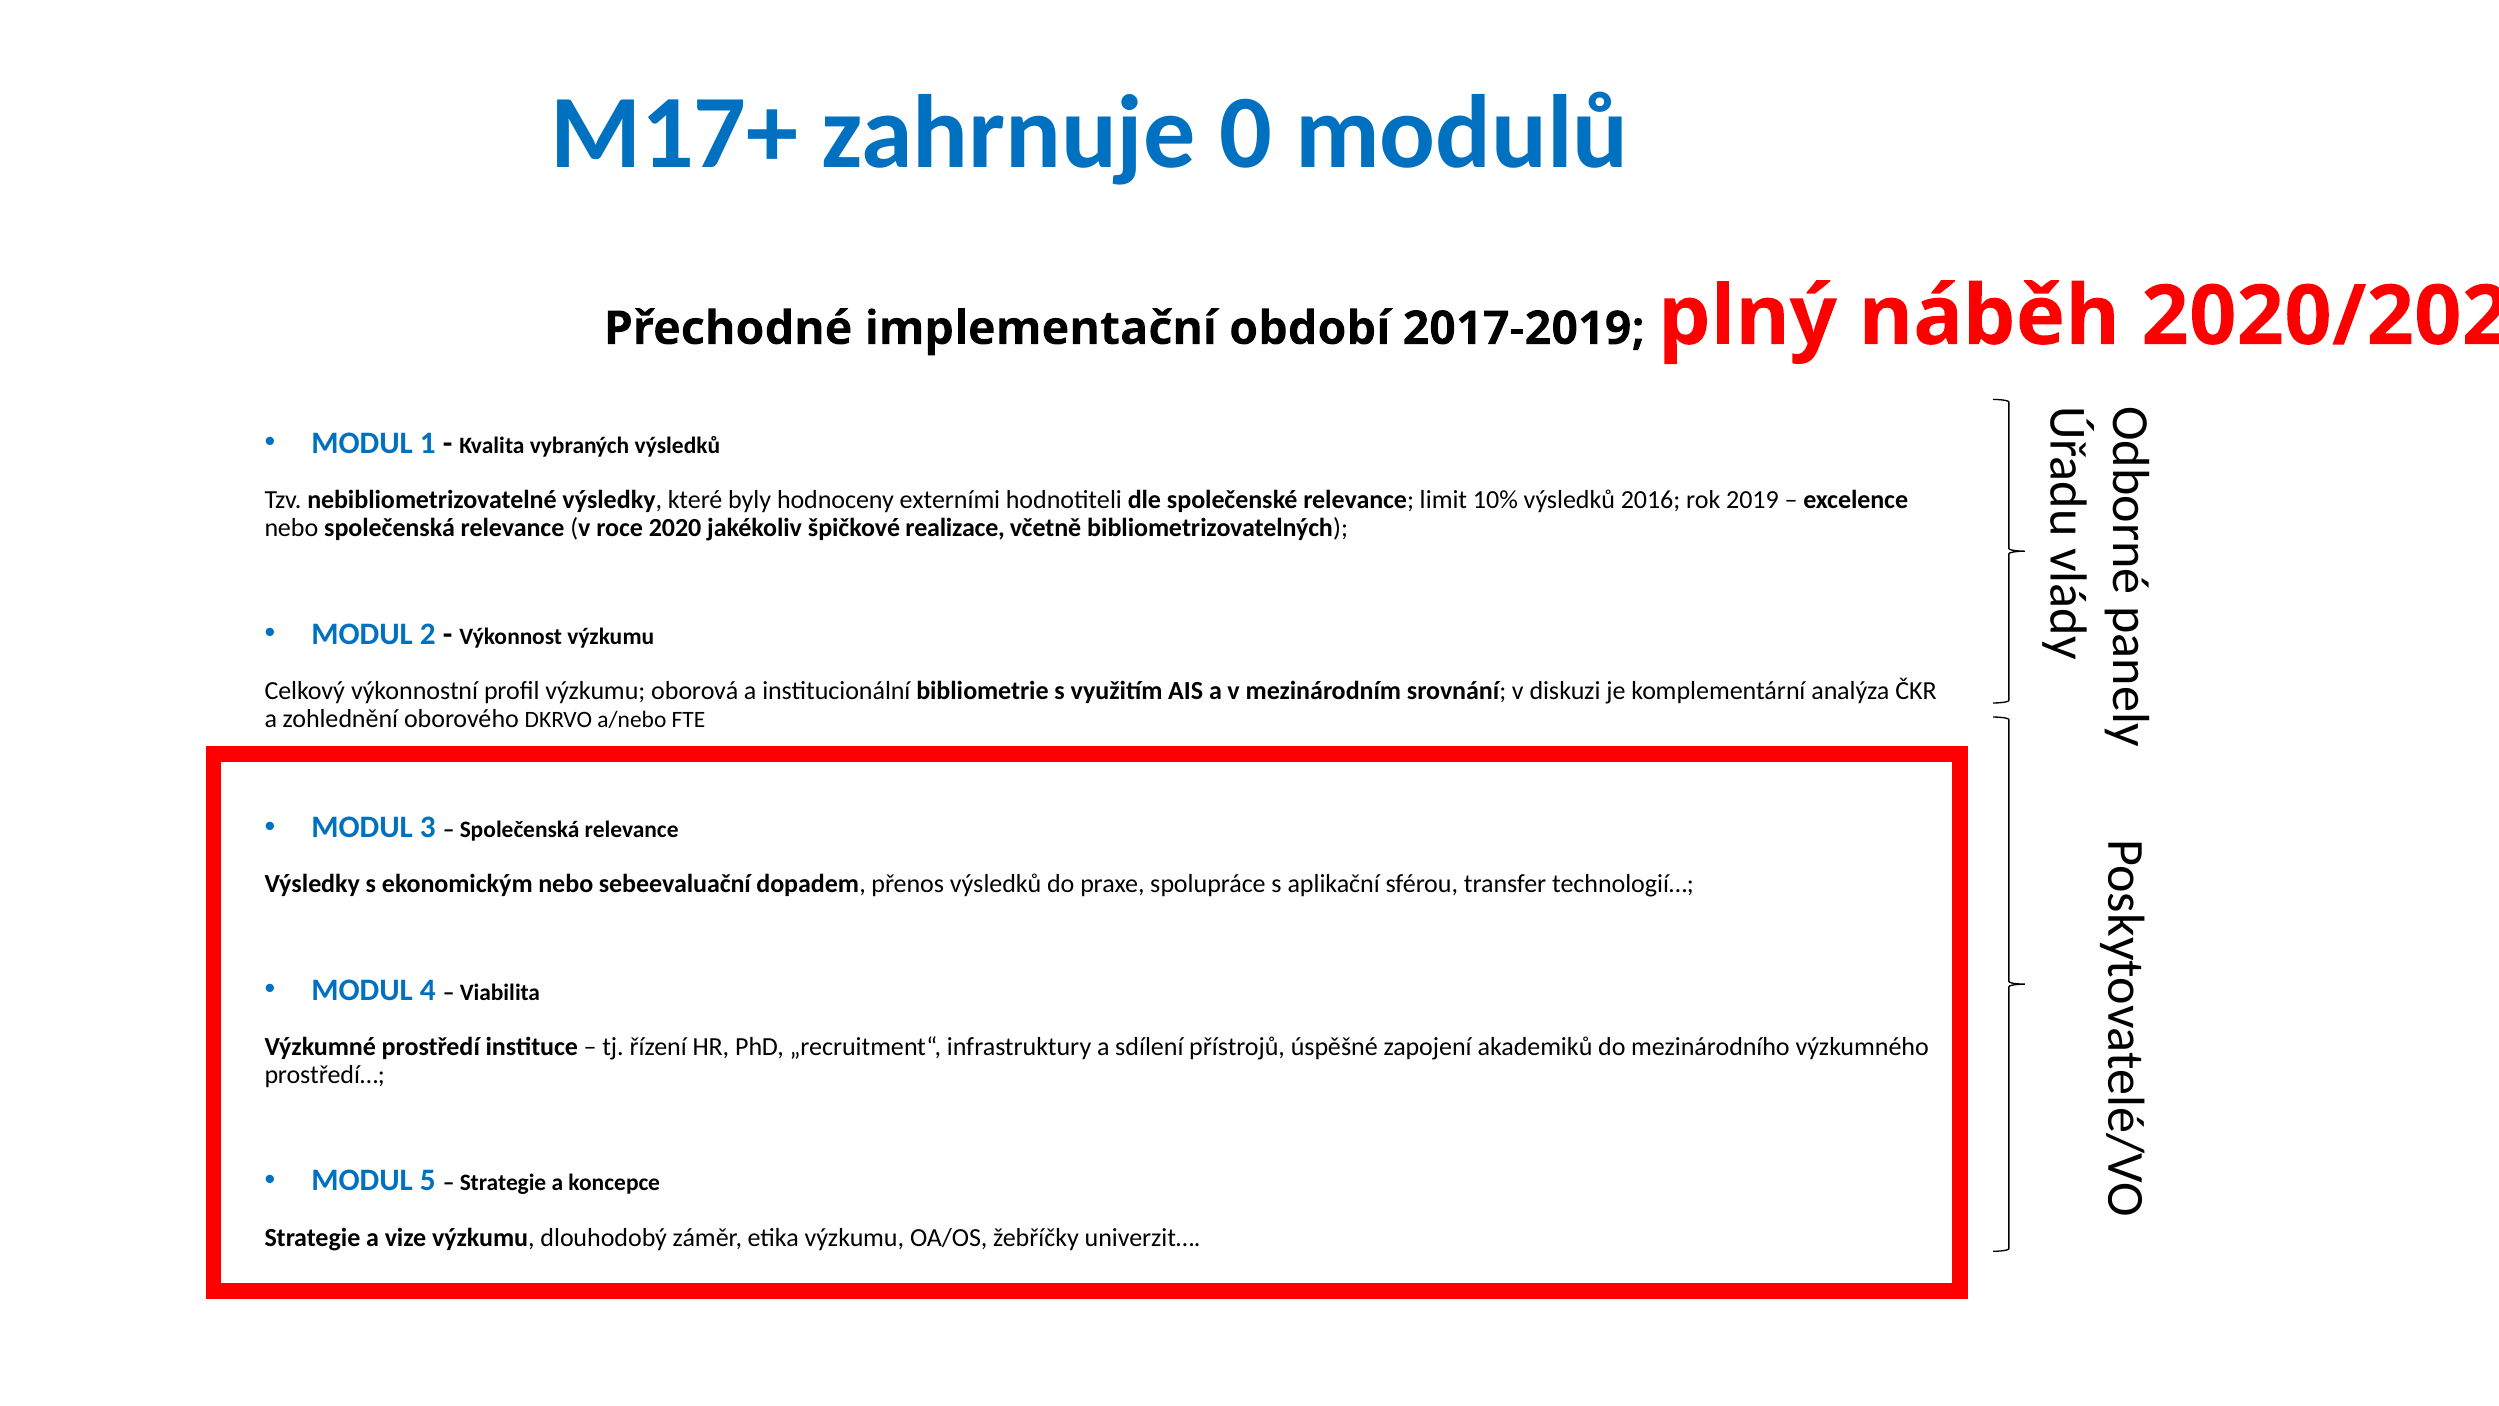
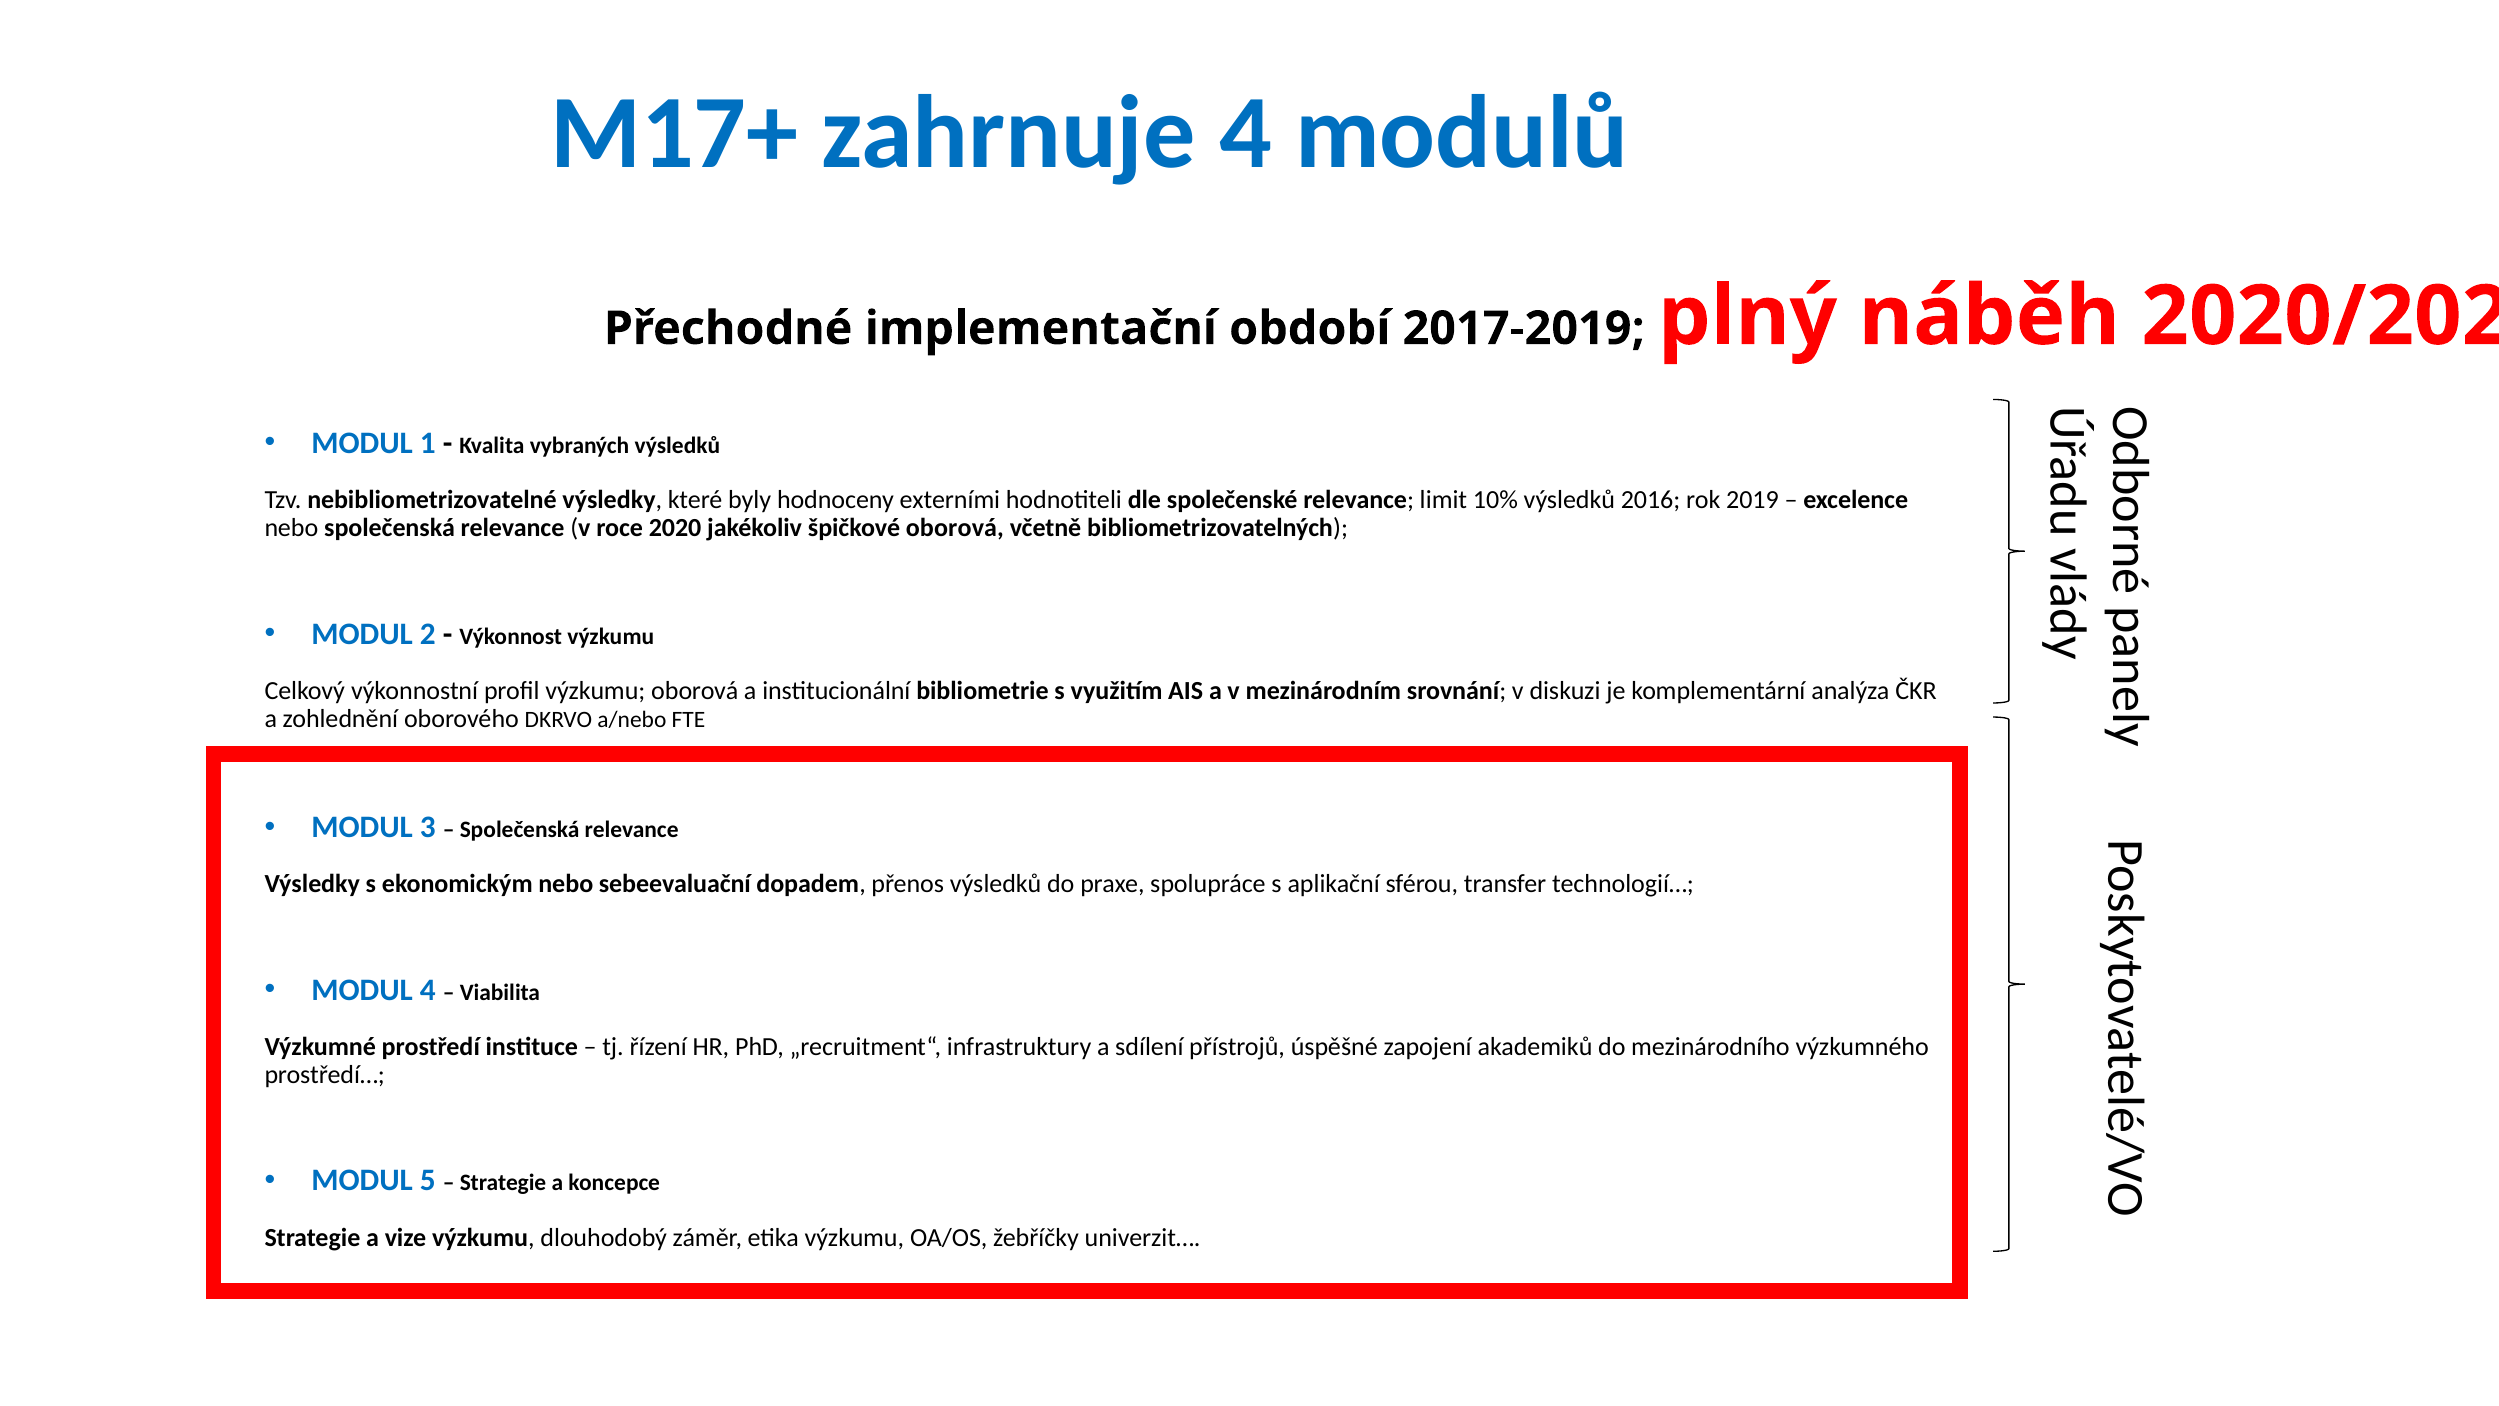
zahrnuje 0: 0 -> 4
špičkové realizace: realizace -> oborová
